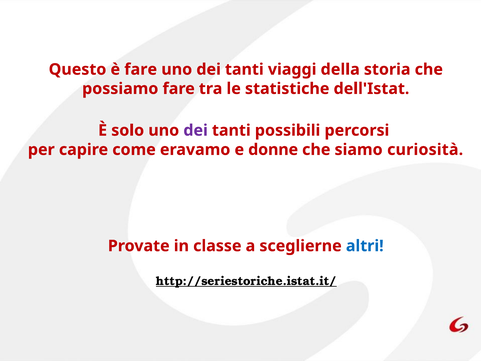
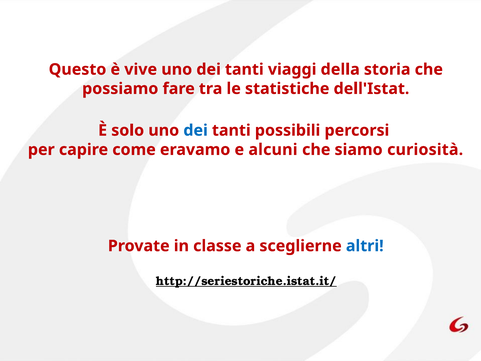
è fare: fare -> vive
dei at (196, 130) colour: purple -> blue
donne: donne -> alcuni
